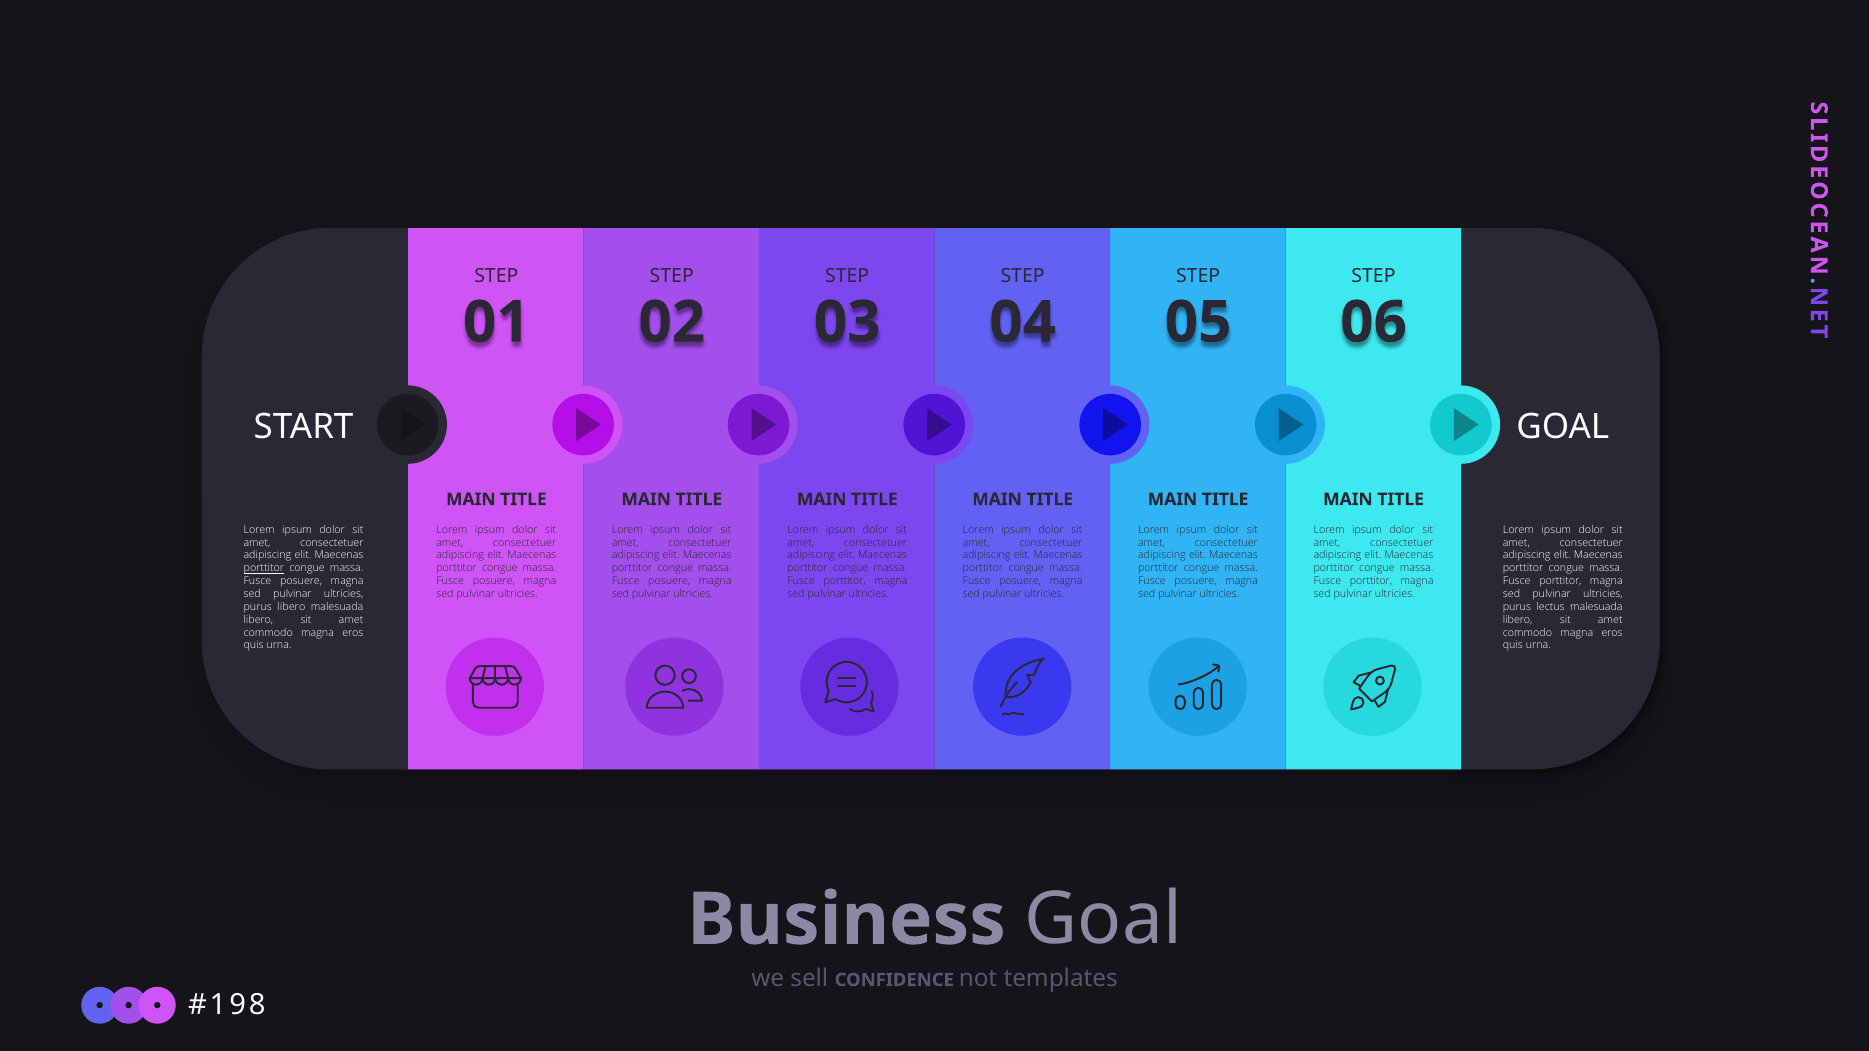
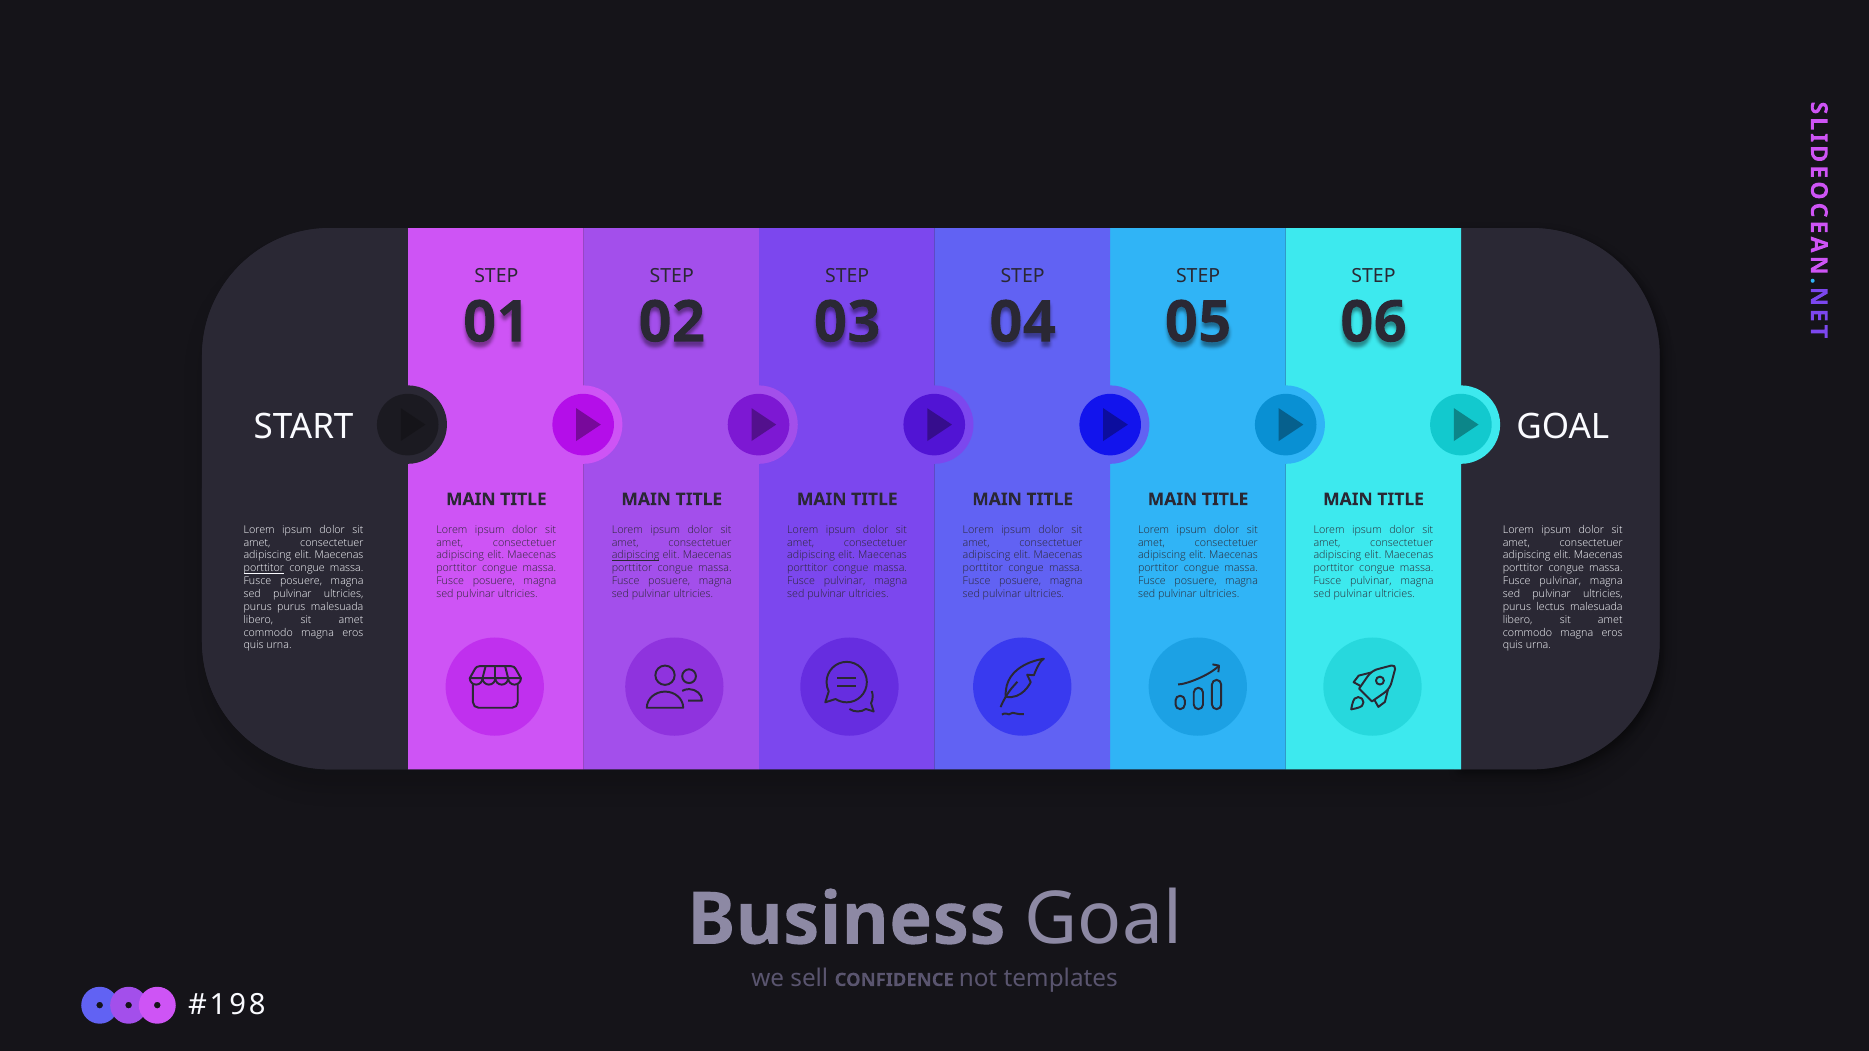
adipiscing at (636, 556) underline: none -> present
porttitor at (845, 581): porttitor -> pulvinar
porttitor at (1371, 581): porttitor -> pulvinar
porttitor at (1560, 581): porttitor -> pulvinar
purus libero: libero -> purus
